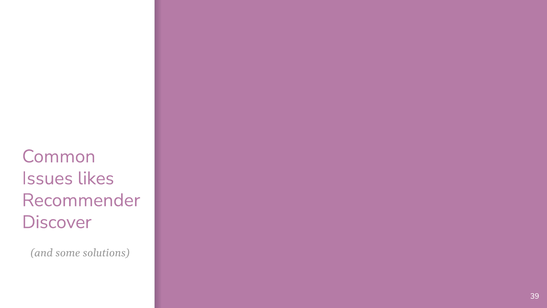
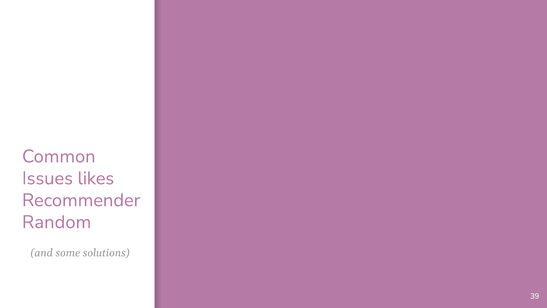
Discover: Discover -> Random
